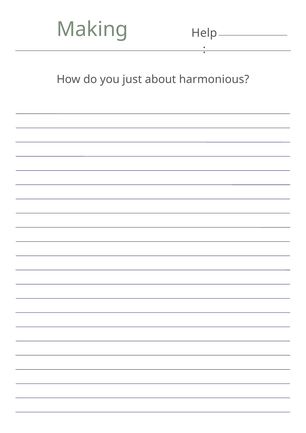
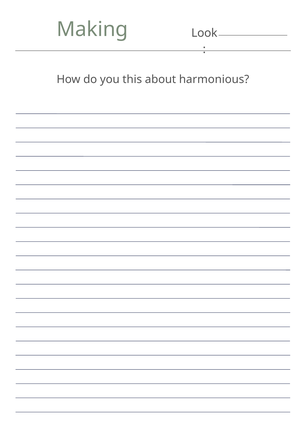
Help: Help -> Look
just: just -> this
